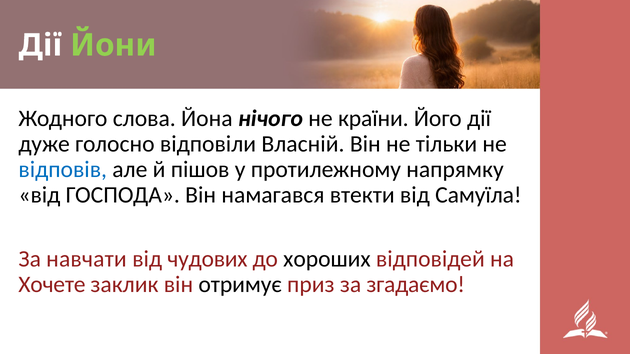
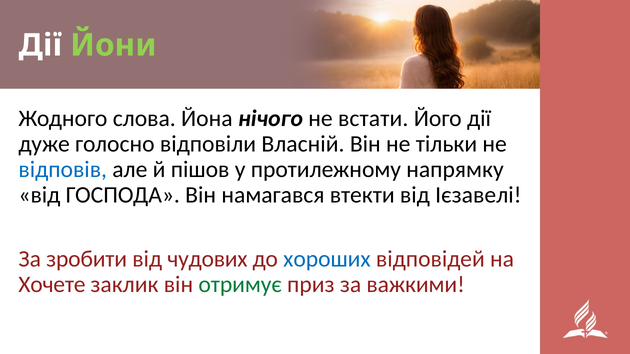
країни: країни -> встати
Самуїла: Самуїла -> Ієзавелі
навчати: навчати -> зробити
хороших colour: black -> blue
отримує colour: black -> green
згадаємо: згадаємо -> важкими
